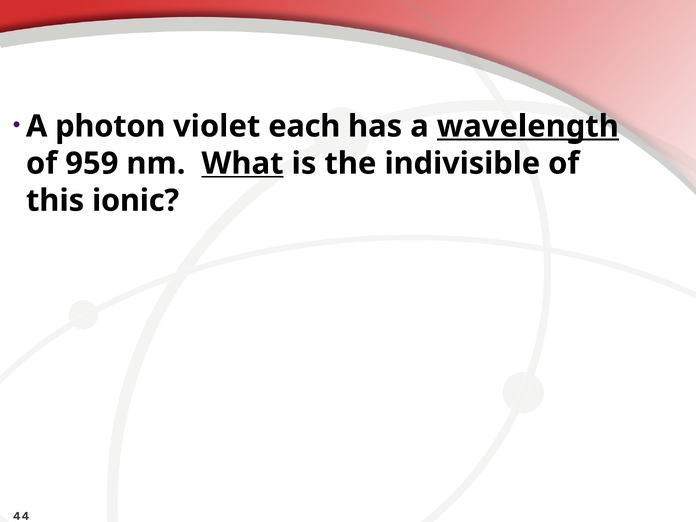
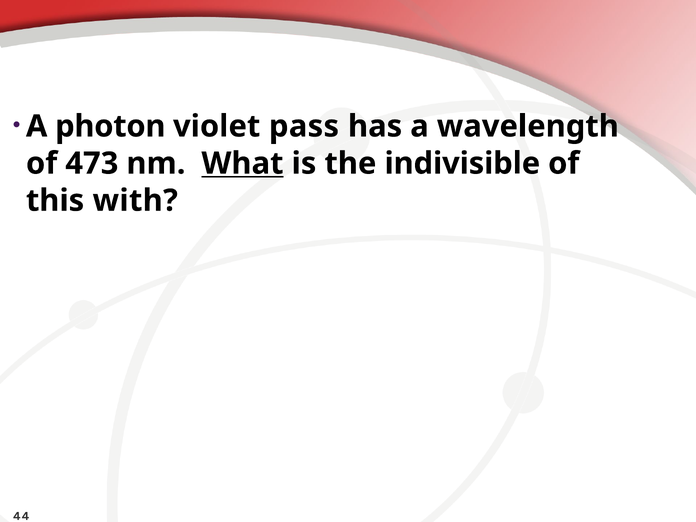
each: each -> pass
wavelength underline: present -> none
959: 959 -> 473
ionic: ionic -> with
